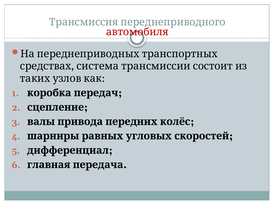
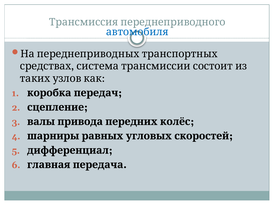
автомобиля colour: red -> blue
